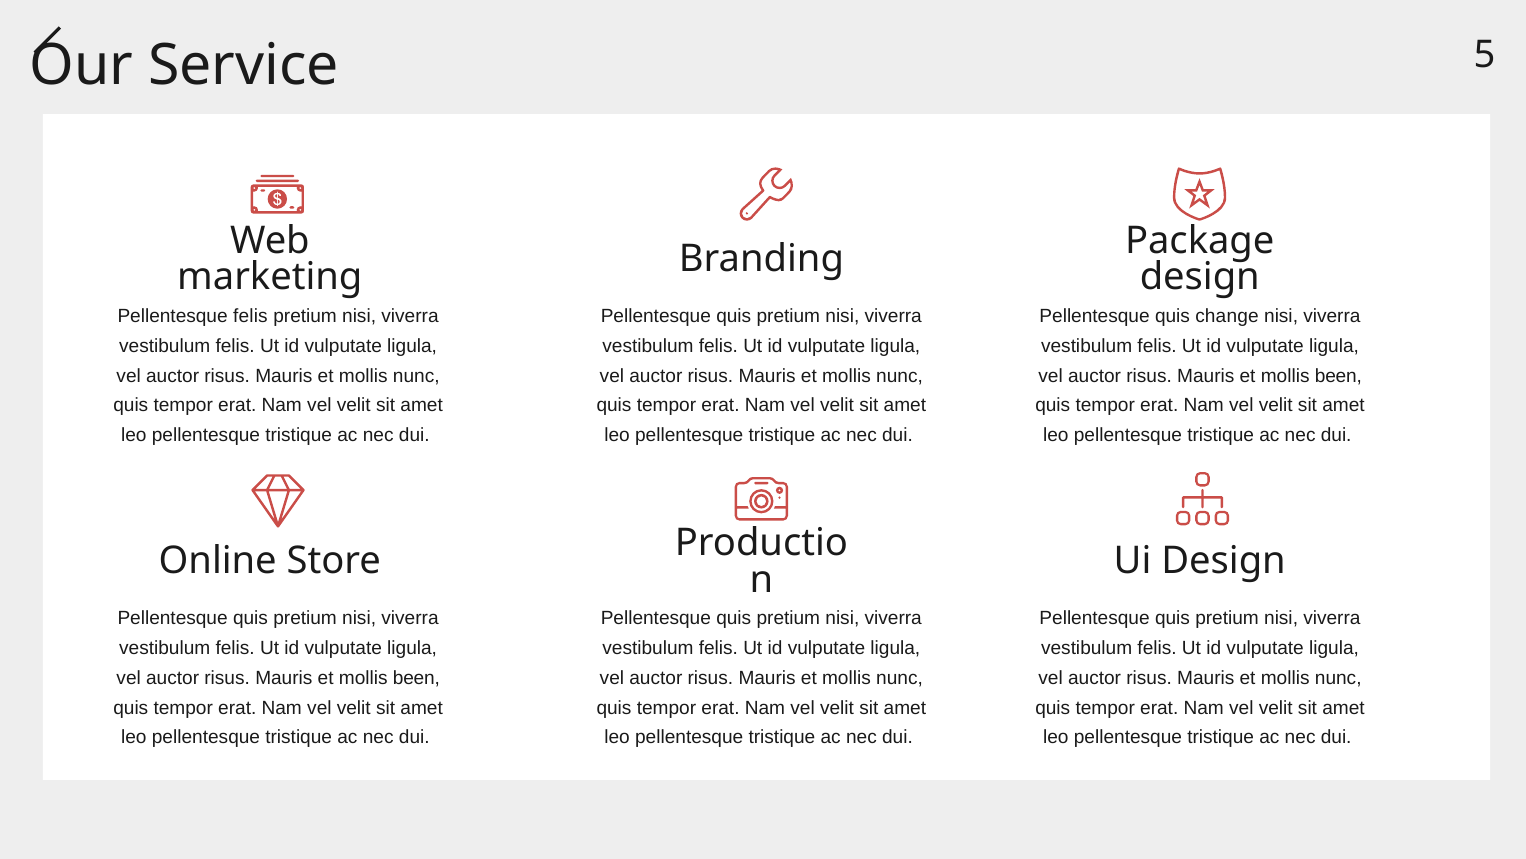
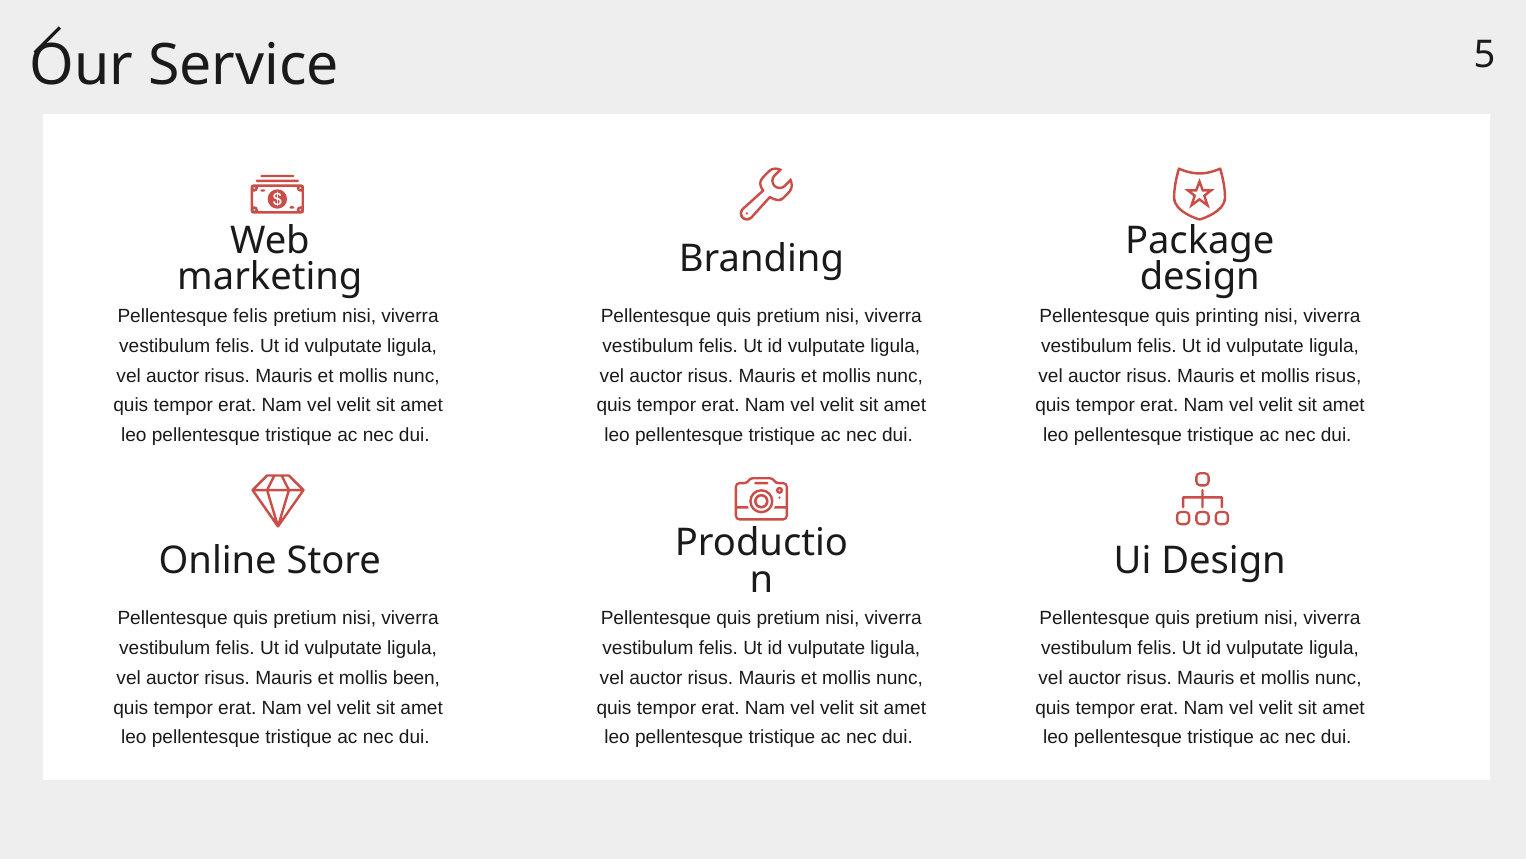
change: change -> printing
been at (1338, 376): been -> risus
